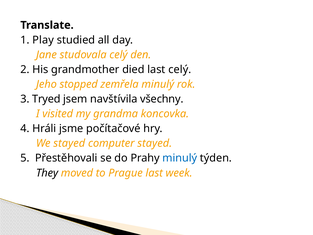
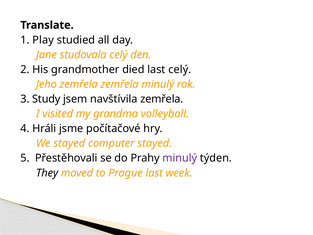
Jeho stopped: stopped -> zemřela
Tryed: Tryed -> Study
navštívila všechny: všechny -> zemřela
koncovka: koncovka -> volleyball
minulý at (180, 158) colour: blue -> purple
